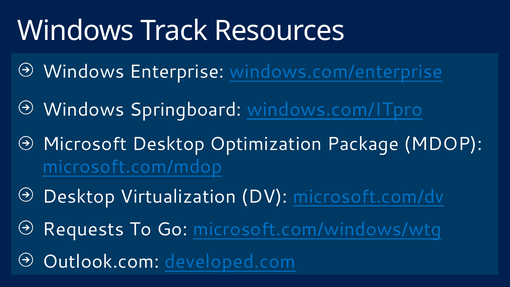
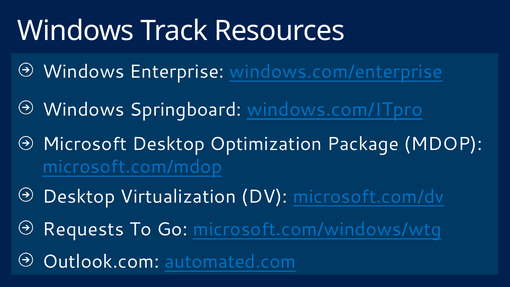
developed.com: developed.com -> automated.com
